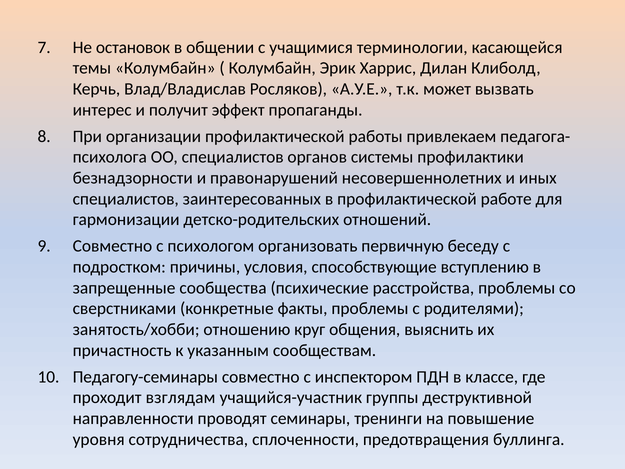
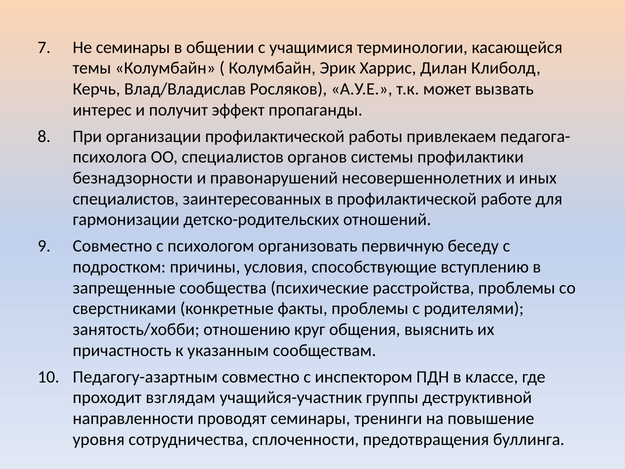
Не остановок: остановок -> семинары
Педагогу-семинары: Педагогу-семинары -> Педагогу-азартным
